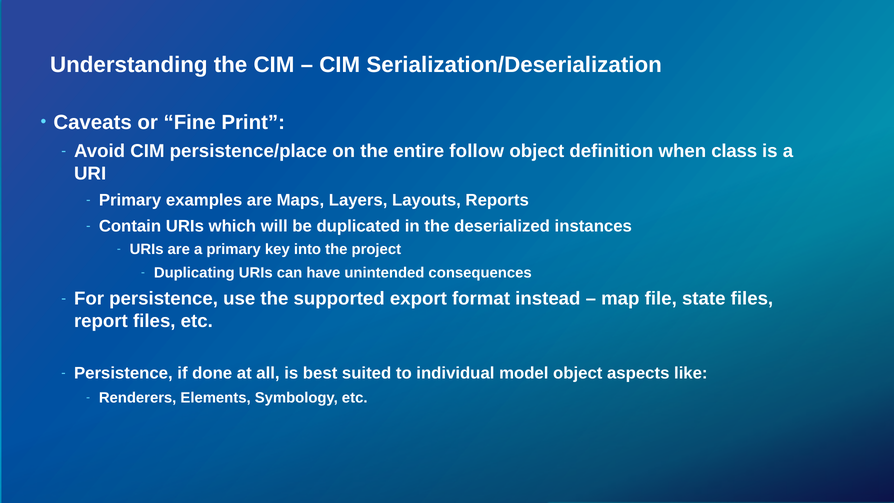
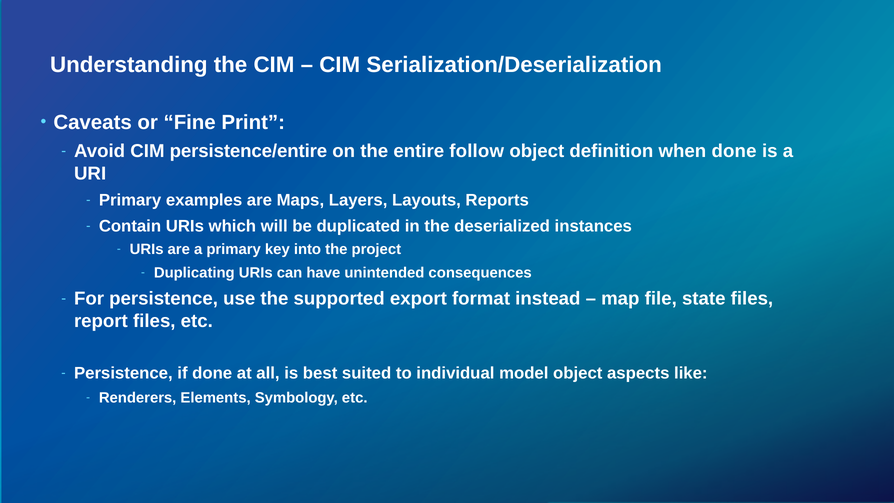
persistence/place: persistence/place -> persistence/entire
when class: class -> done
